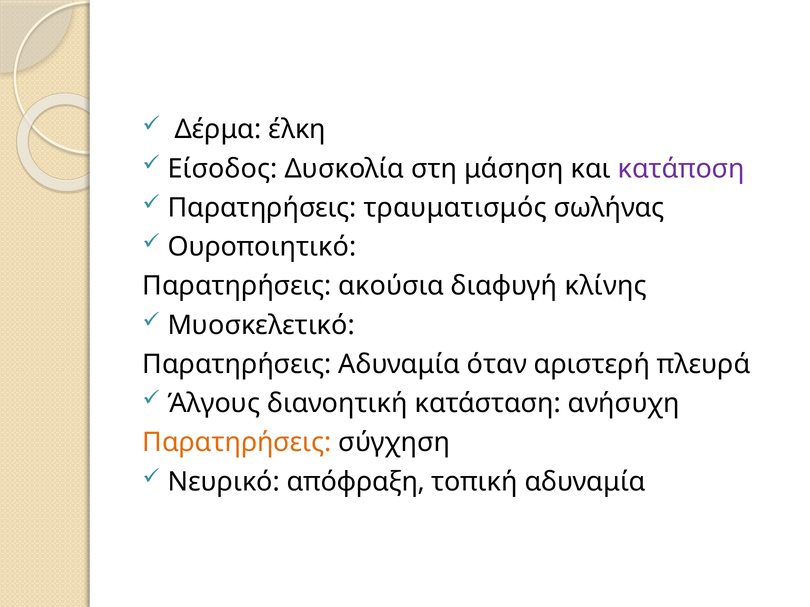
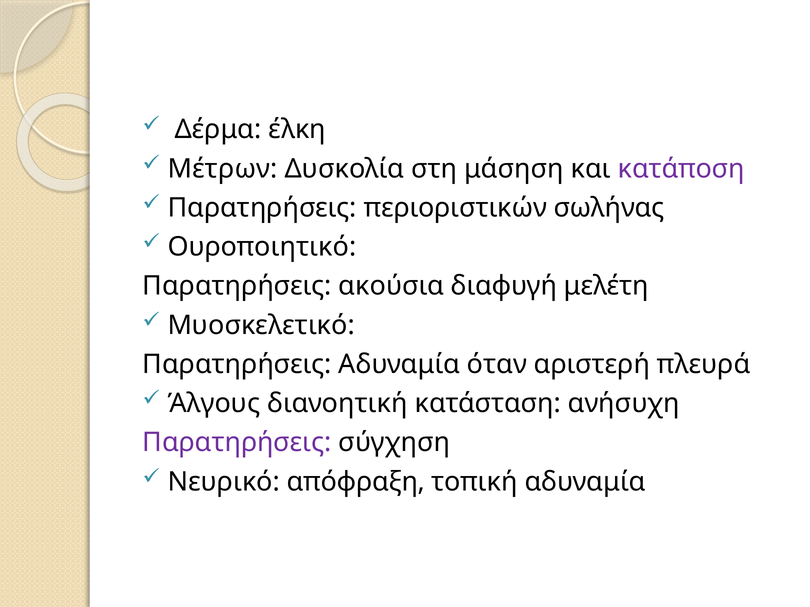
Είσοδος: Είσοδος -> Μέτρων
τραυματισμός: τραυματισμός -> περιοριστικών
κλίνης: κλίνης -> μελέτη
Παρατηρήσεις at (237, 443) colour: orange -> purple
